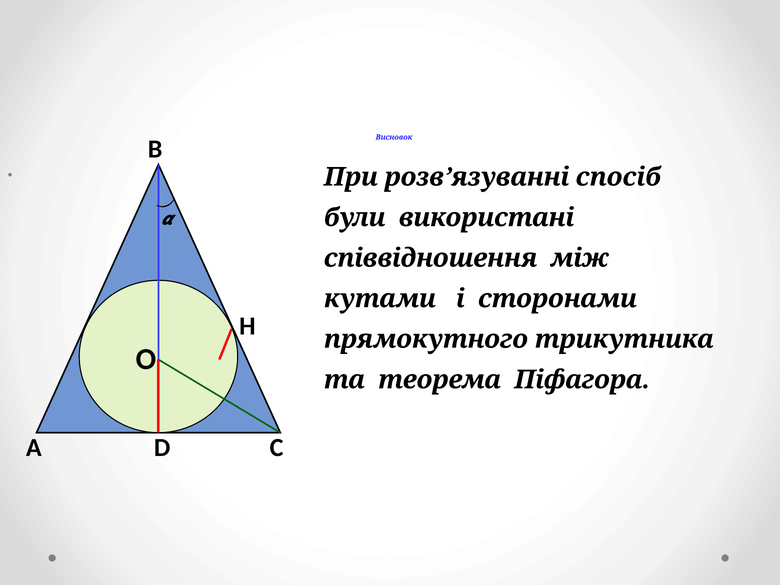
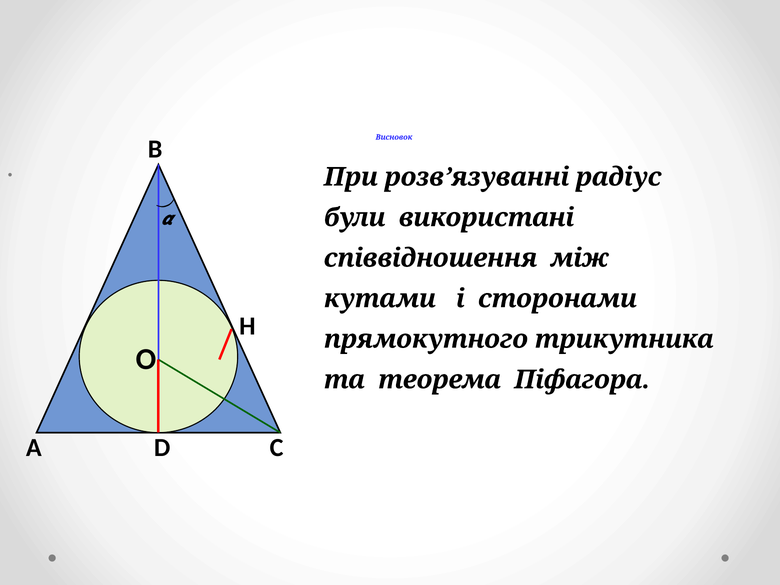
спосіб: спосіб -> радіус
